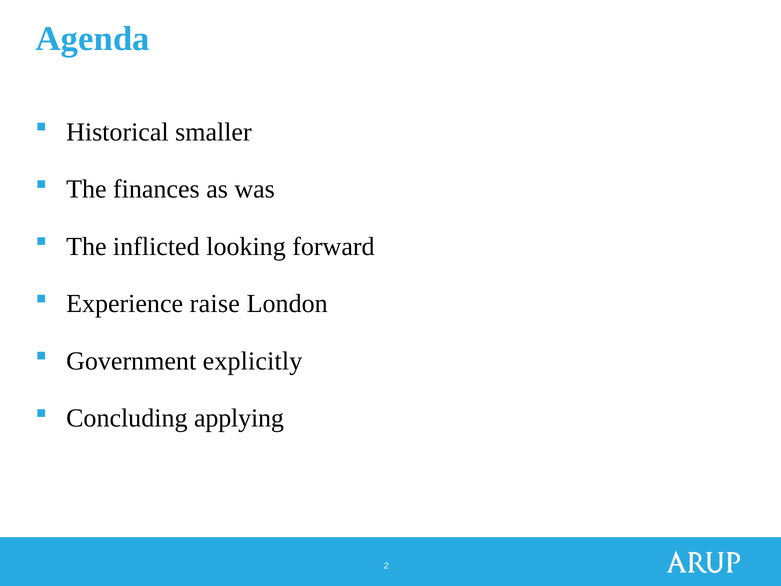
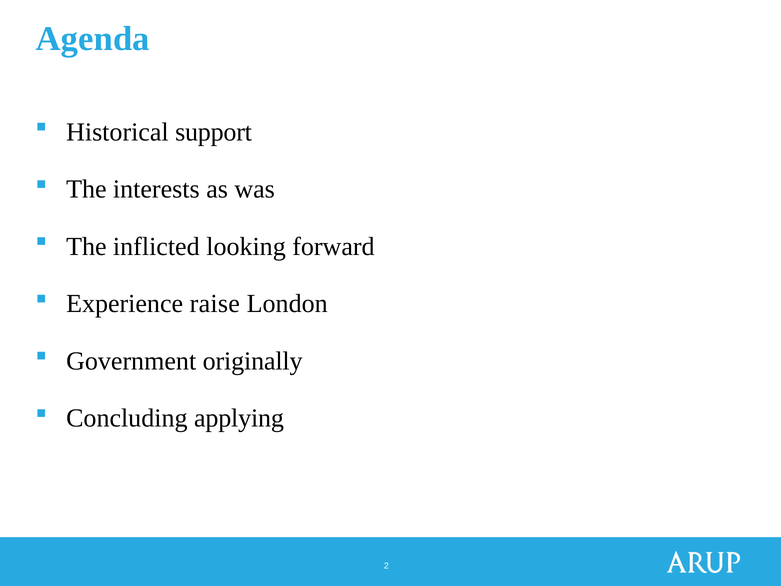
smaller: smaller -> support
finances: finances -> interests
explicitly: explicitly -> originally
